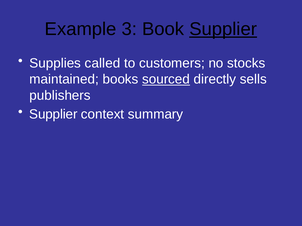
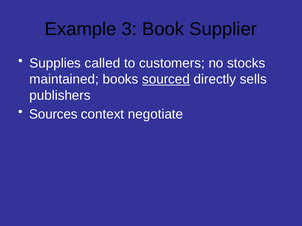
Supplier at (223, 29) underline: present -> none
Supplier at (53, 114): Supplier -> Sources
summary: summary -> negotiate
